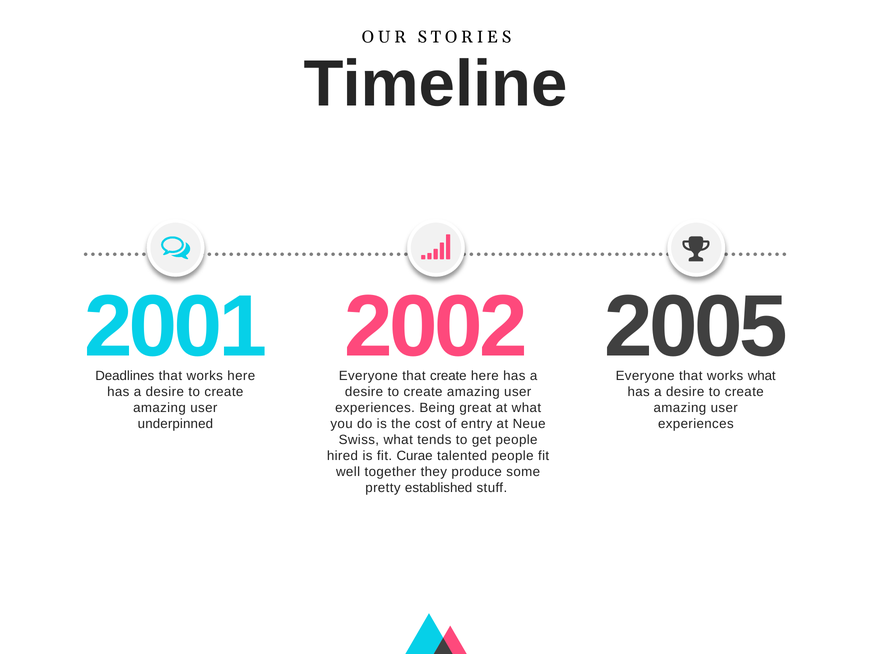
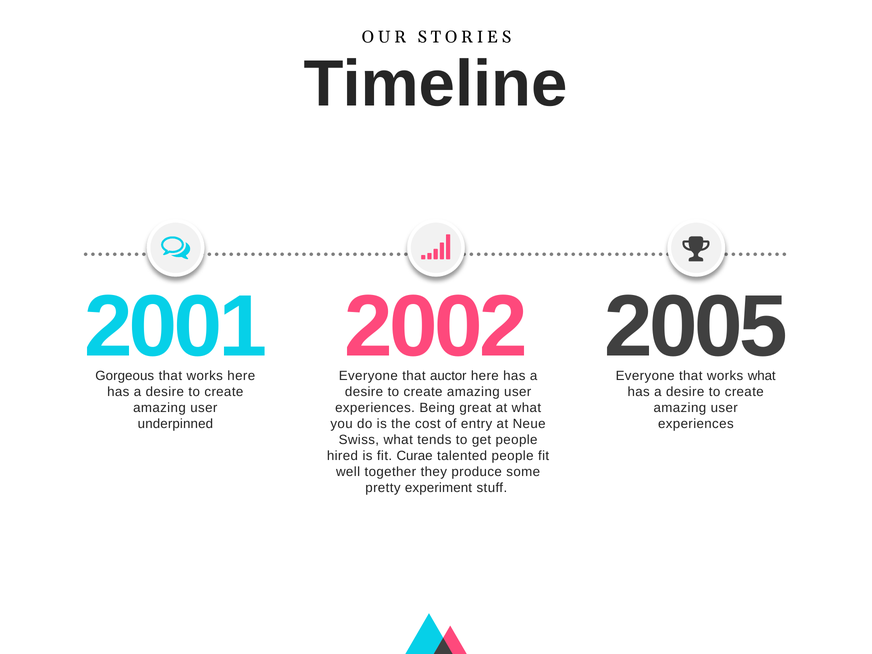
Deadlines: Deadlines -> Gorgeous
that create: create -> auctor
established: established -> experiment
